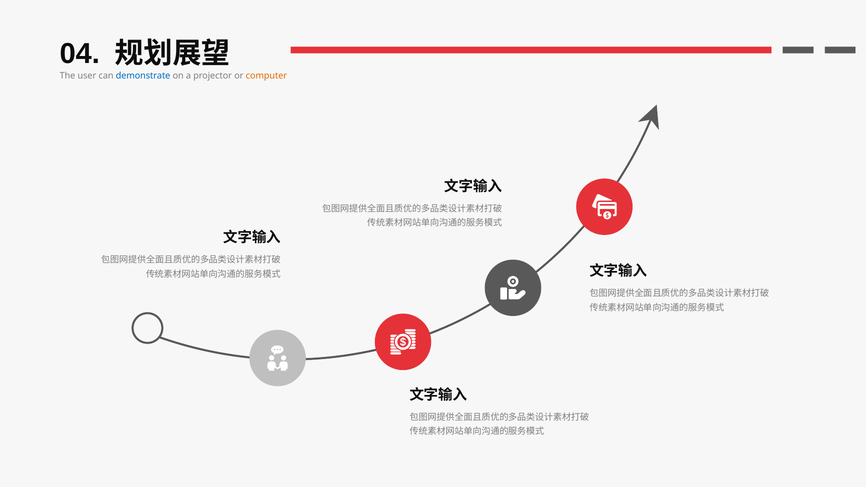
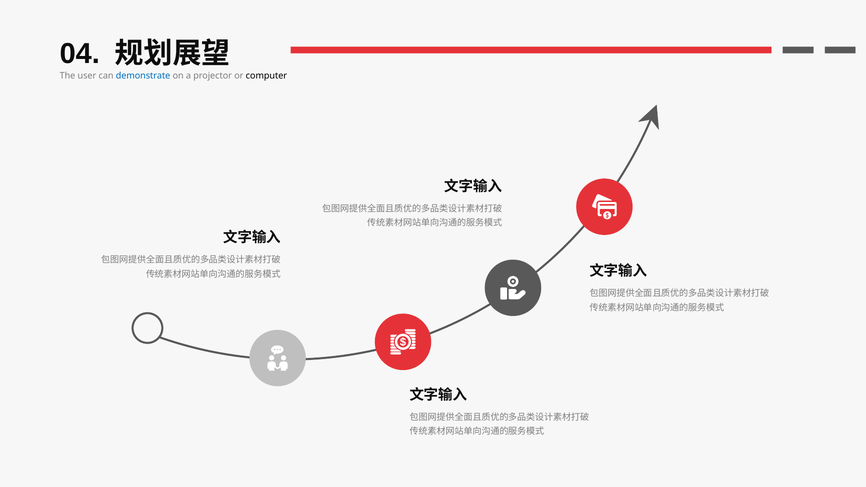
computer colour: orange -> black
